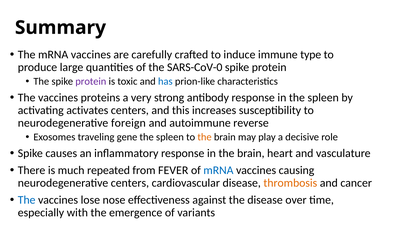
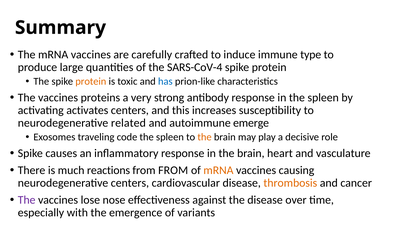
SARS-CoV-0: SARS-CoV-0 -> SARS-CoV-4
protein at (91, 82) colour: purple -> orange
foreign: foreign -> related
reverse: reverse -> emerge
gene: gene -> code
repeated: repeated -> reactions
from FEVER: FEVER -> FROM
mRNA at (218, 171) colour: blue -> orange
The at (27, 200) colour: blue -> purple
